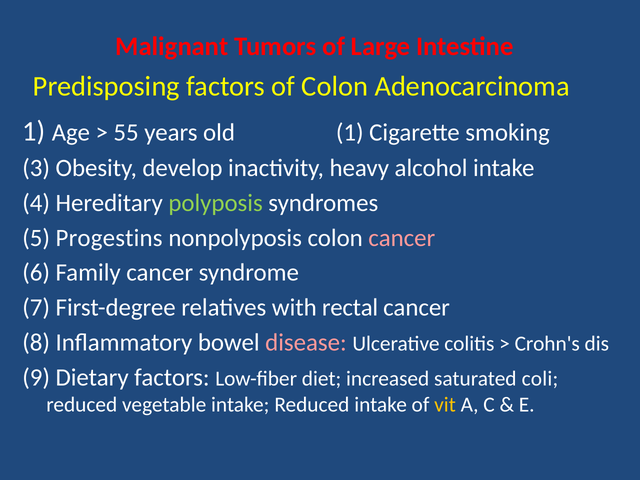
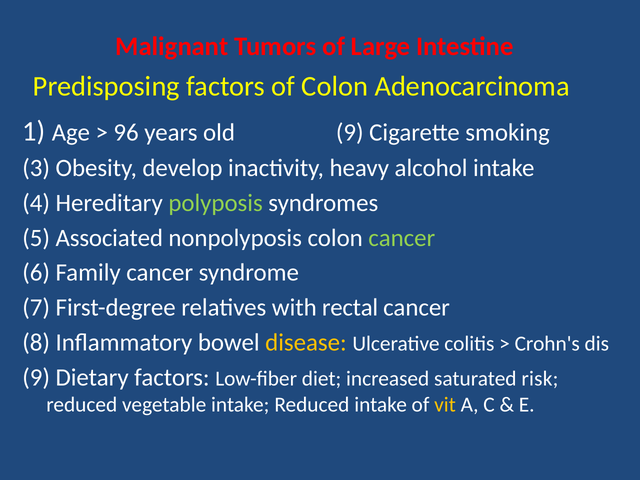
55: 55 -> 96
old 1: 1 -> 9
Progestins: Progestins -> Associated
cancer at (402, 238) colour: pink -> light green
disease colour: pink -> yellow
coli: coli -> risk
